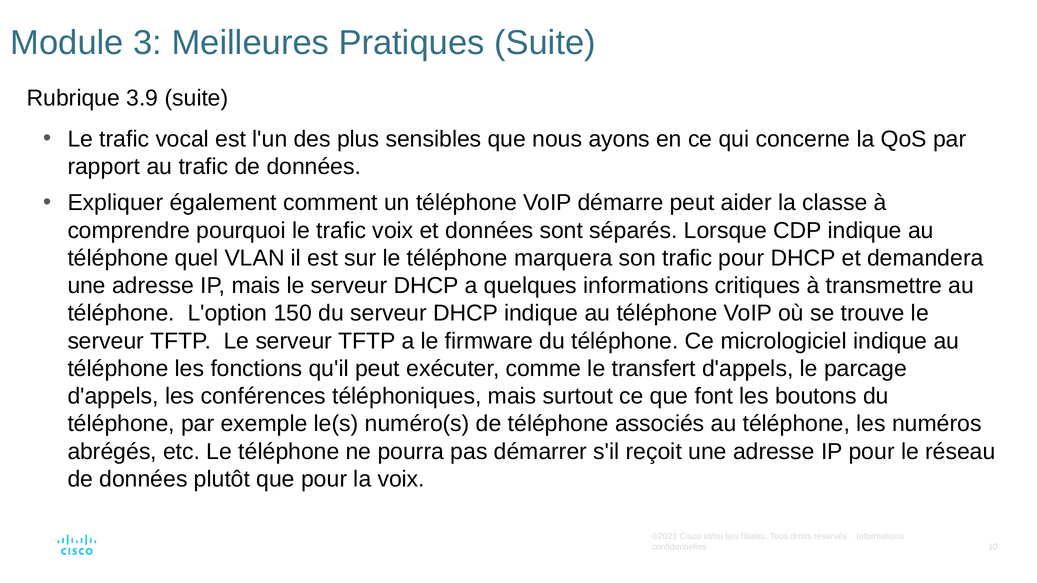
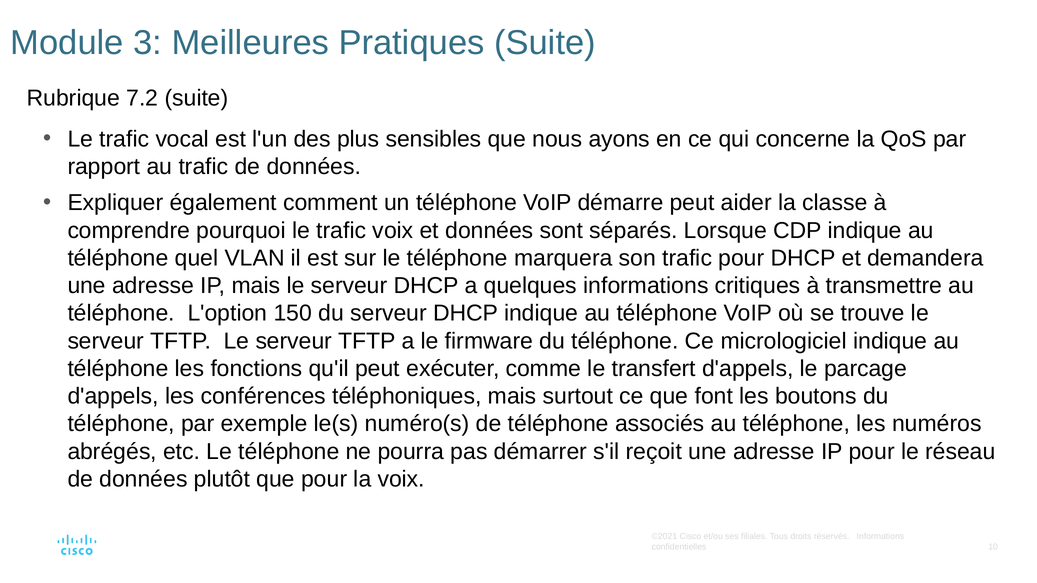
3.9: 3.9 -> 7.2
